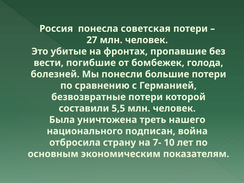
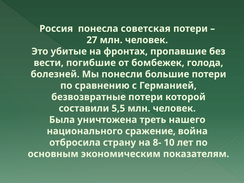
подписан: подписан -> сражение
7-: 7- -> 8-
